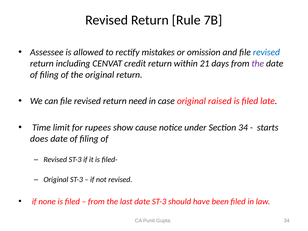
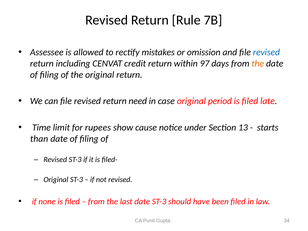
21: 21 -> 97
the at (258, 64) colour: purple -> orange
raised: raised -> period
Section 34: 34 -> 13
does: does -> than
